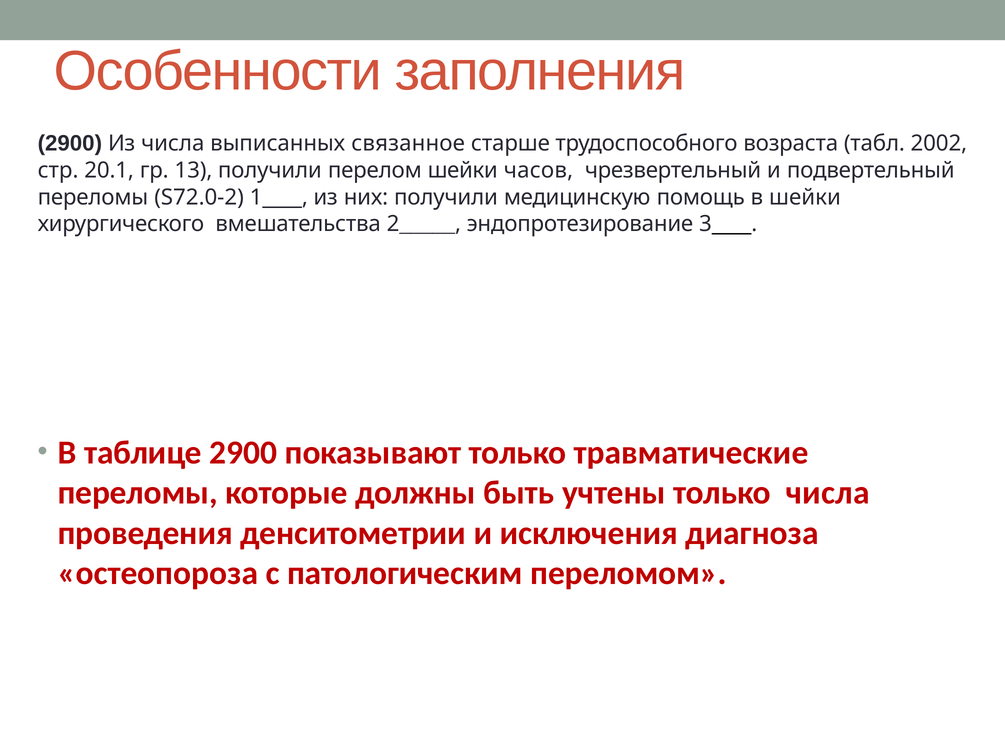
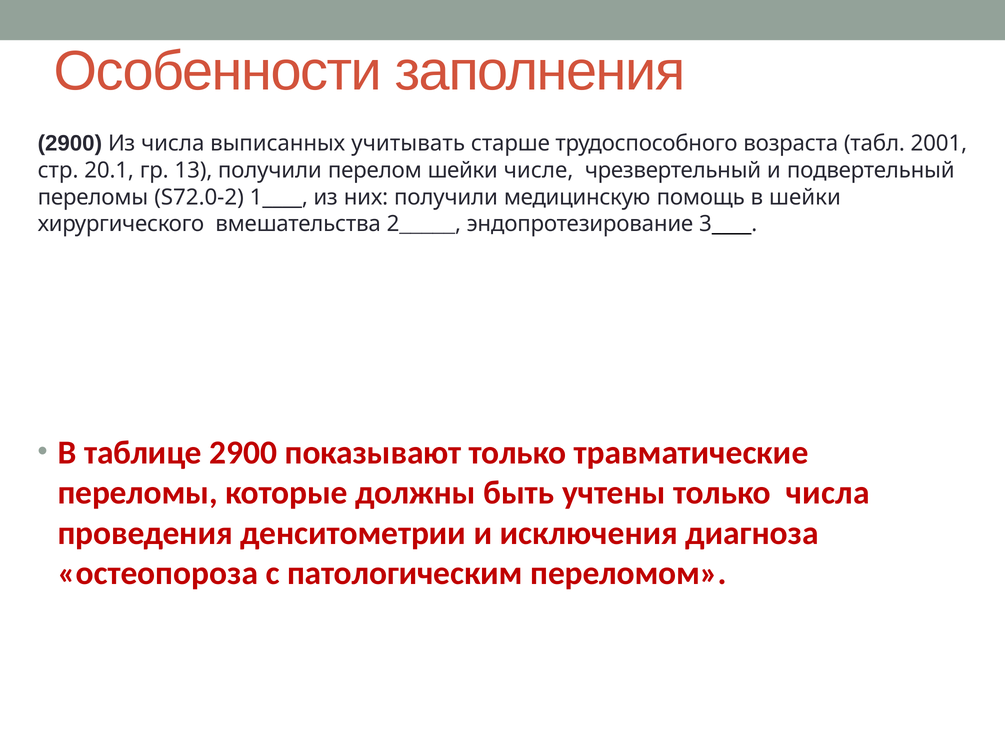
связанное: связанное -> учитывать
2002: 2002 -> 2001
часов: часов -> числе
